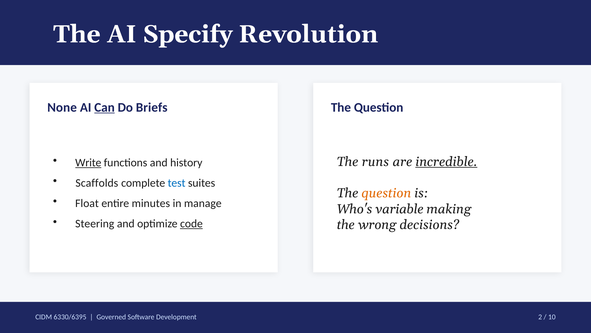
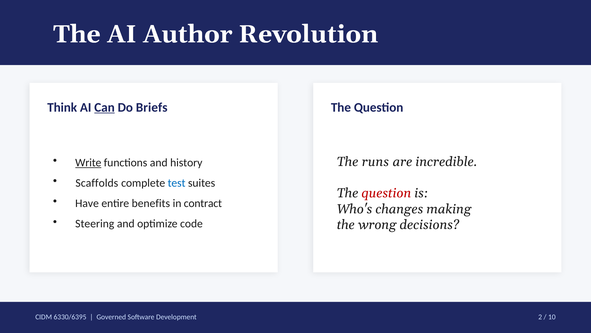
Specify: Specify -> Author
None: None -> Think
incredible underline: present -> none
question at (386, 193) colour: orange -> red
Float: Float -> Have
minutes: minutes -> benefits
manage: manage -> contract
variable: variable -> changes
code underline: present -> none
